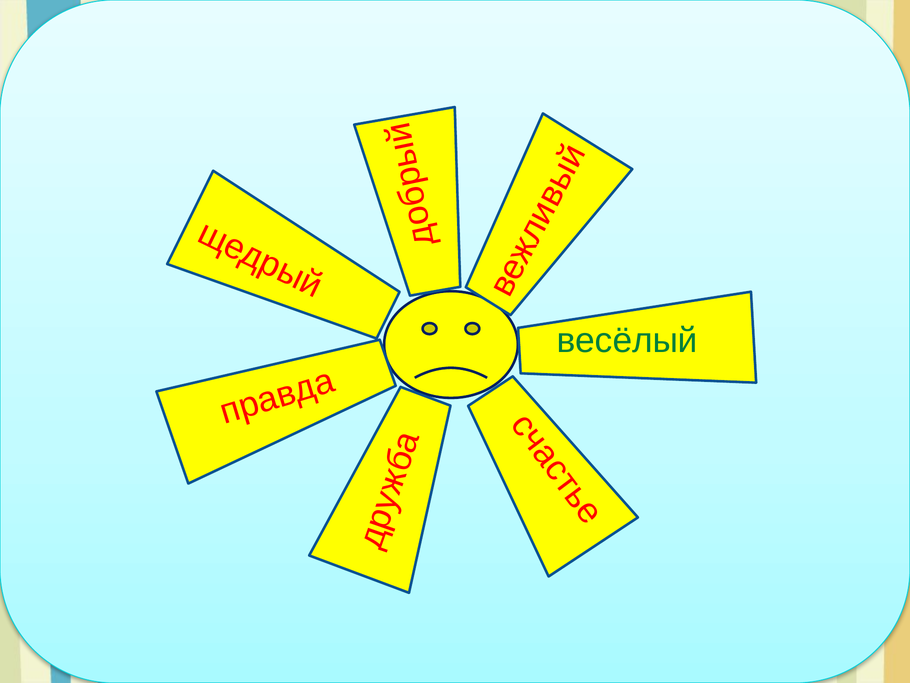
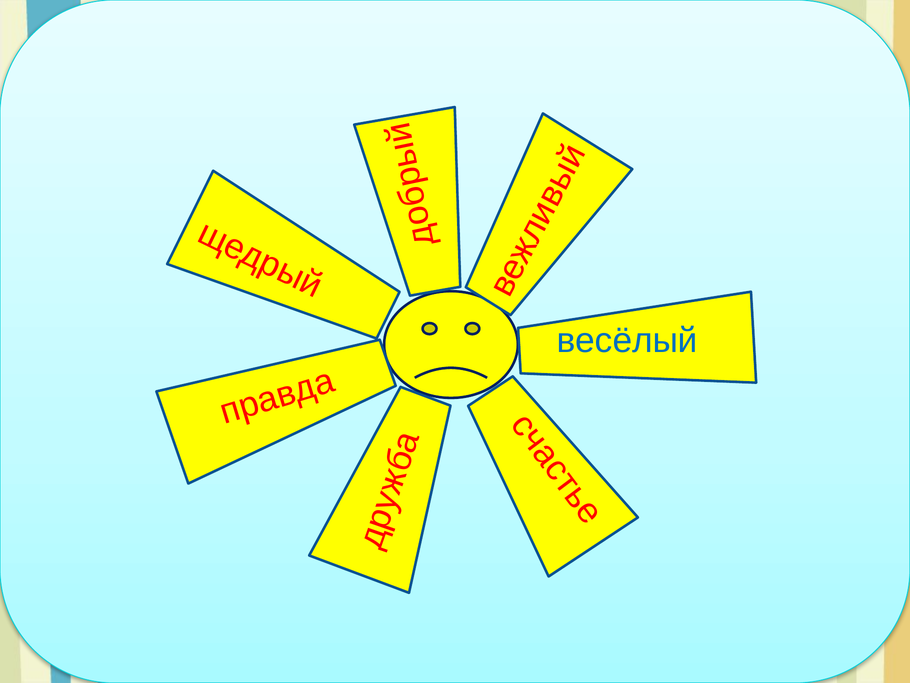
весёлый colour: green -> blue
